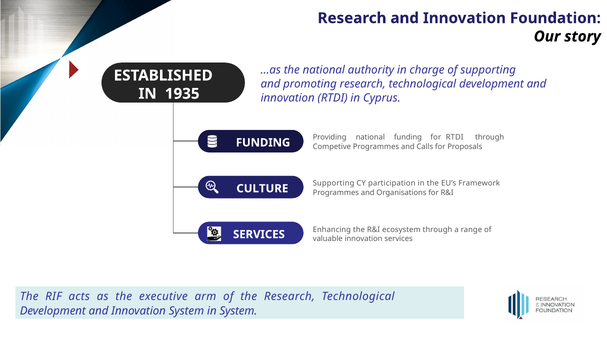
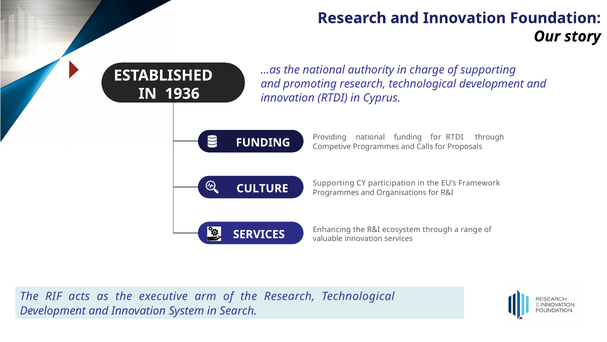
1935: 1935 -> 1936
in System: System -> Search
